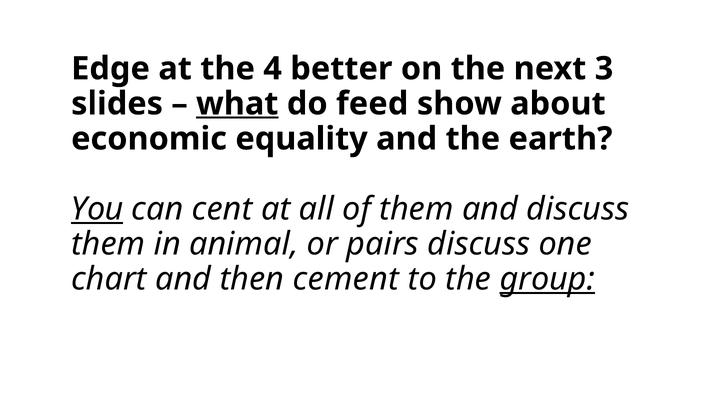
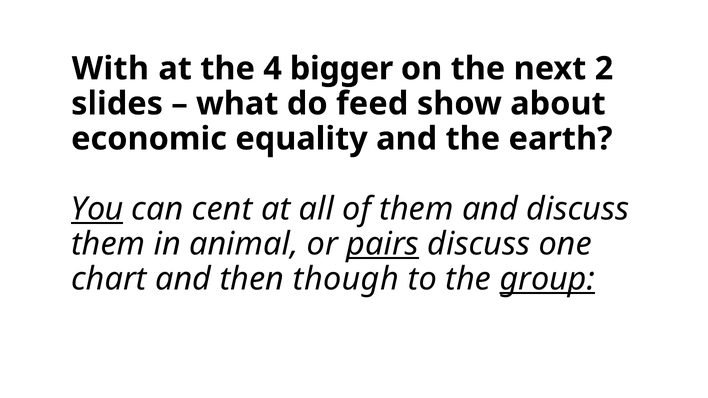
Edge: Edge -> With
better: better -> bigger
3: 3 -> 2
what underline: present -> none
pairs underline: none -> present
cement: cement -> though
